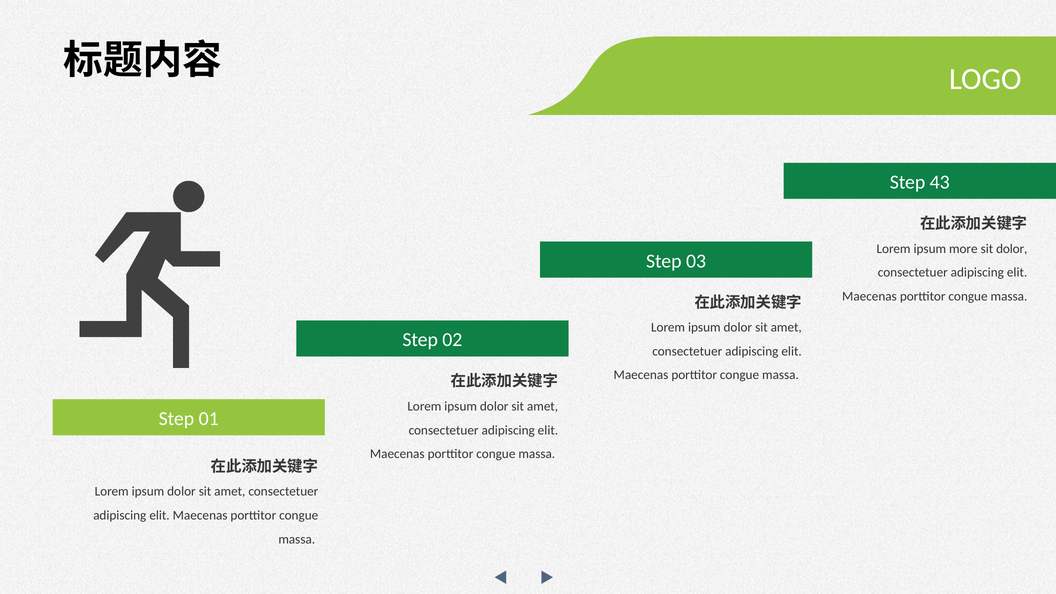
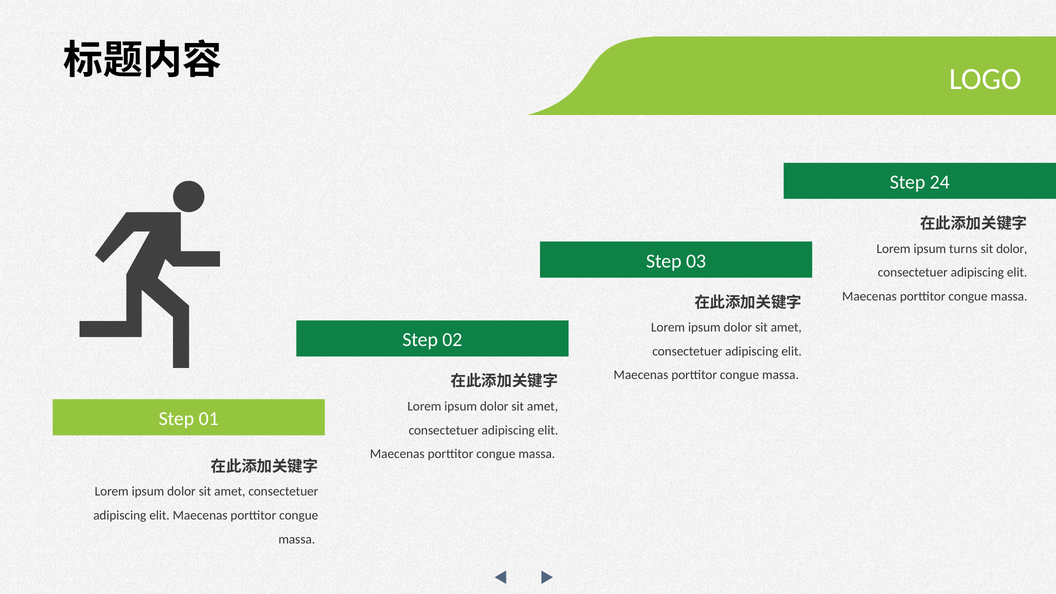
43: 43 -> 24
more: more -> turns
